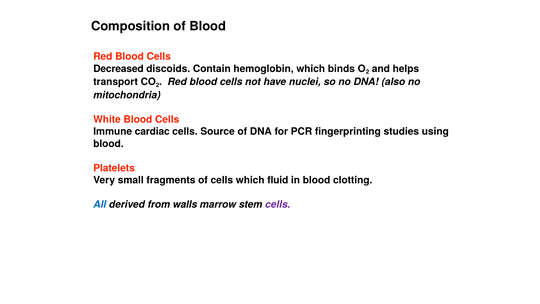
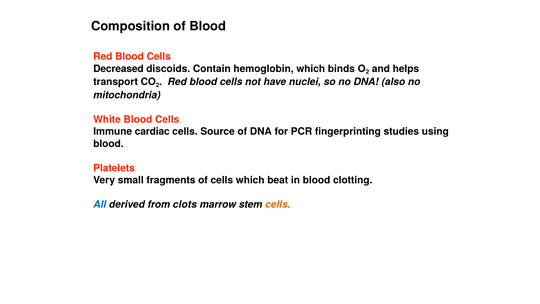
fluid: fluid -> beat
walls: walls -> clots
cells at (278, 204) colour: purple -> orange
